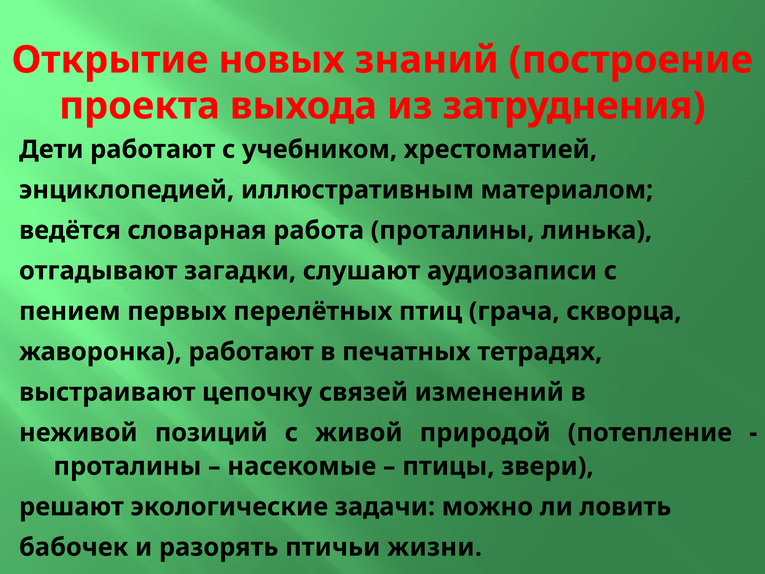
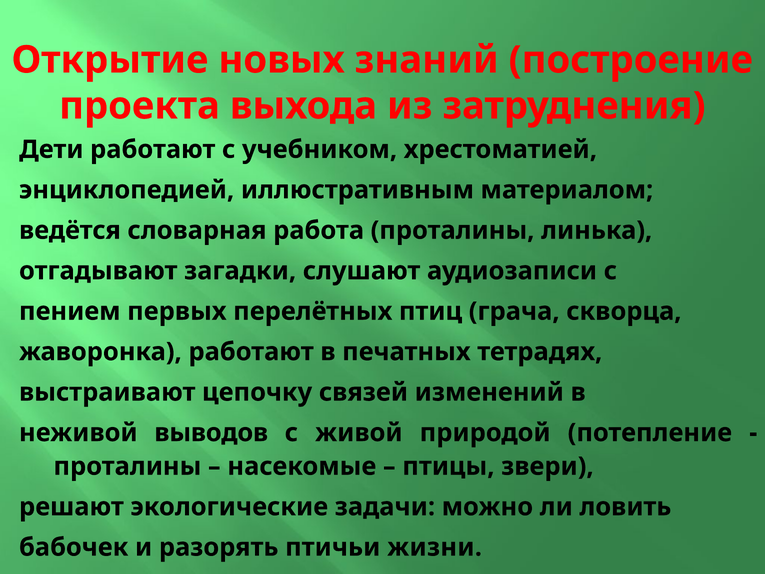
позиций: позиций -> выводов
